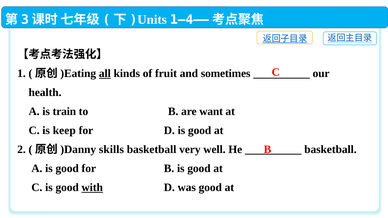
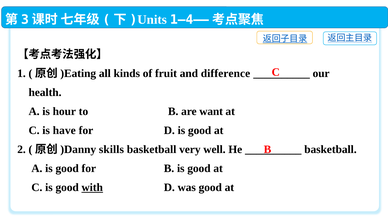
all underline: present -> none
sometimes: sometimes -> difference
train: train -> hour
keep: keep -> have
